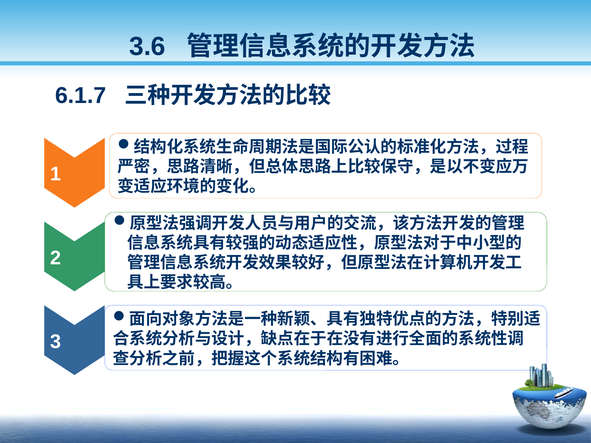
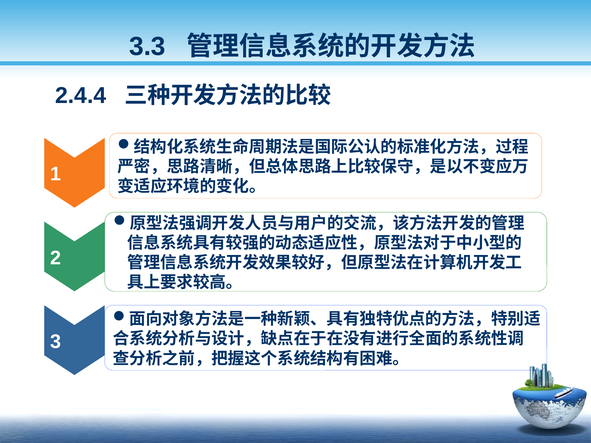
3.6: 3.6 -> 3.3
6.1.7: 6.1.7 -> 2.4.4
